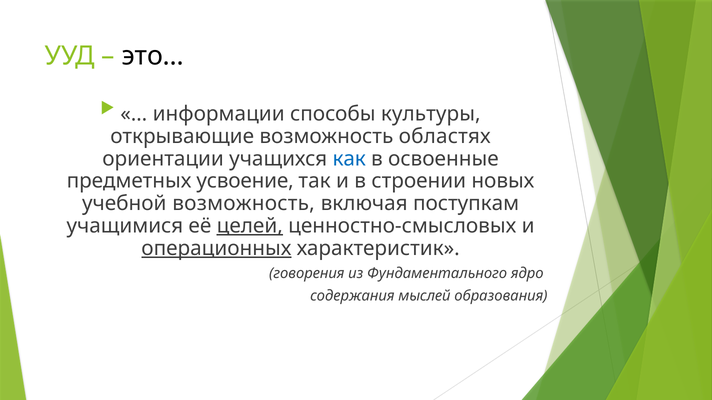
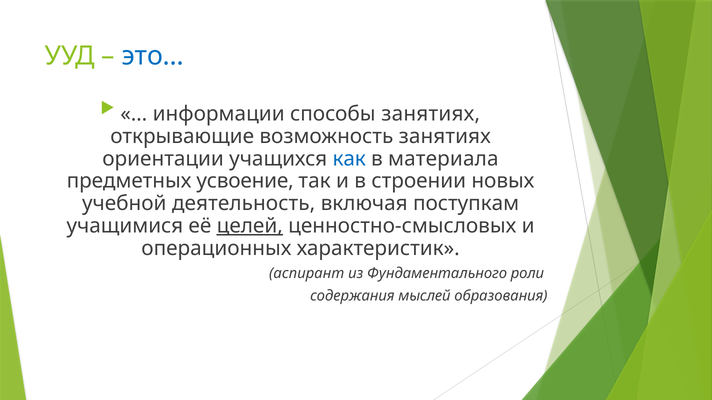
это… colour: black -> blue
способы культуры: культуры -> занятиях
возможность областях: областях -> занятиях
освоенные: освоенные -> материала
учебной возможность: возможность -> деятельность
операционных underline: present -> none
говорения: говорения -> аспирант
ядро: ядро -> роли
